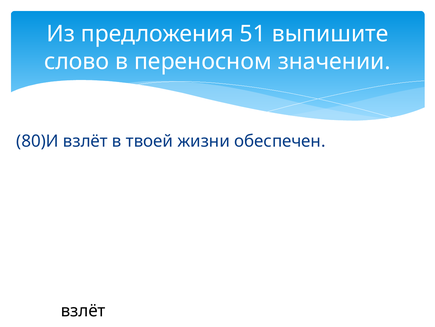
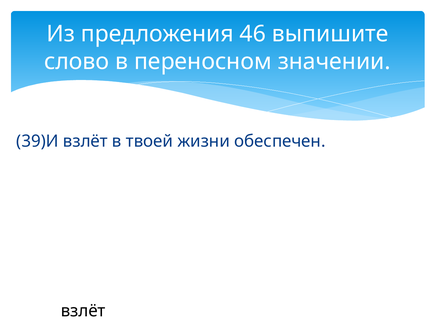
51: 51 -> 46
80)И: 80)И -> 39)И
